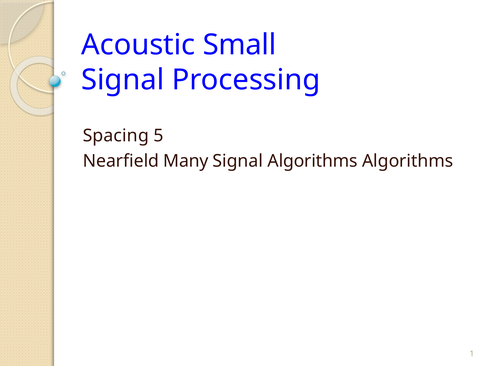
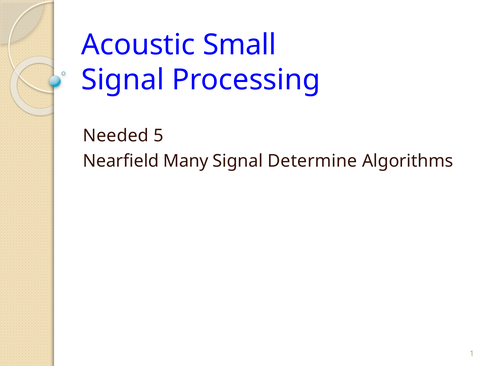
Spacing: Spacing -> Needed
Signal Algorithms: Algorithms -> Determine
